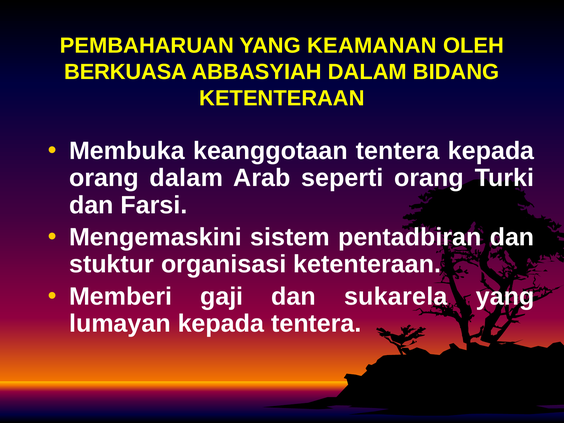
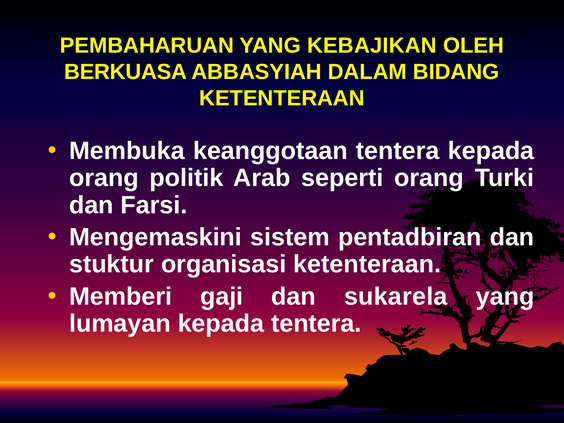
KEAMANAN: KEAMANAN -> KEBAJIKAN
orang dalam: dalam -> politik
